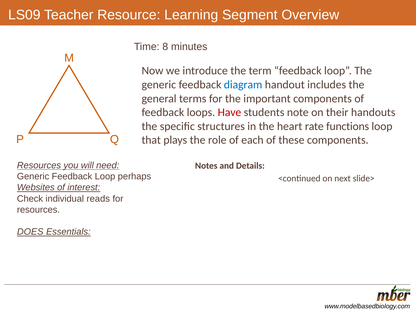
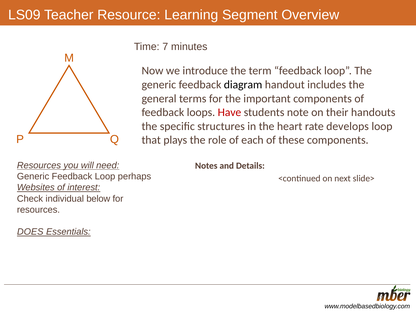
8: 8 -> 7
diagram colour: blue -> black
functions: functions -> develops
reads: reads -> below
